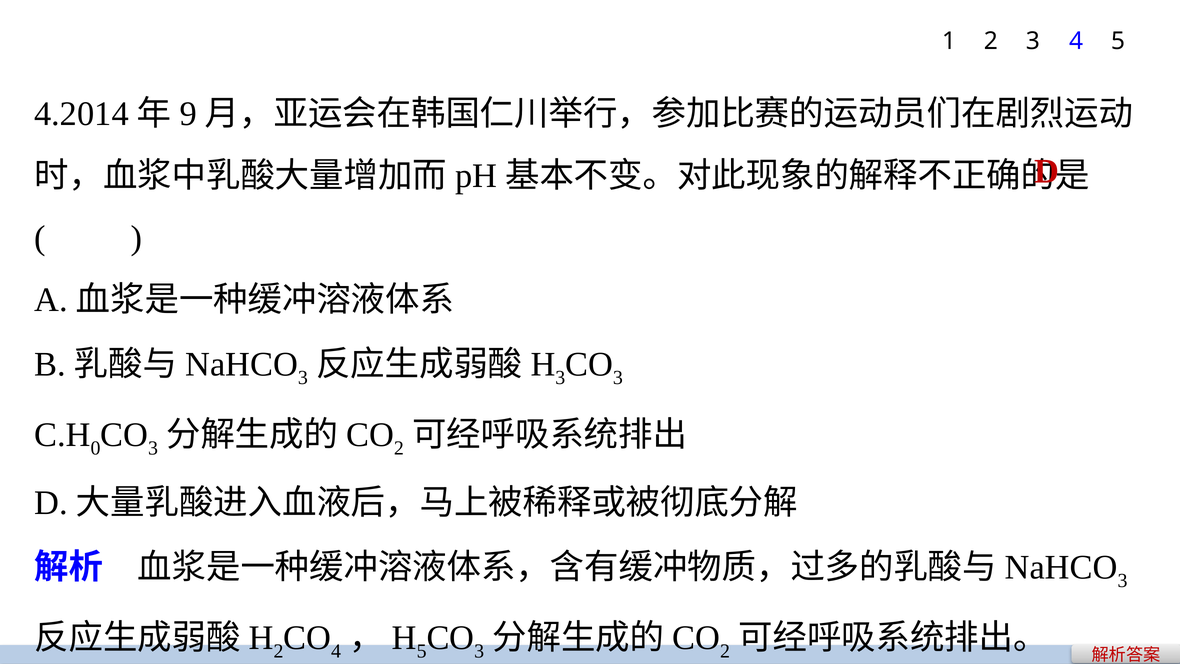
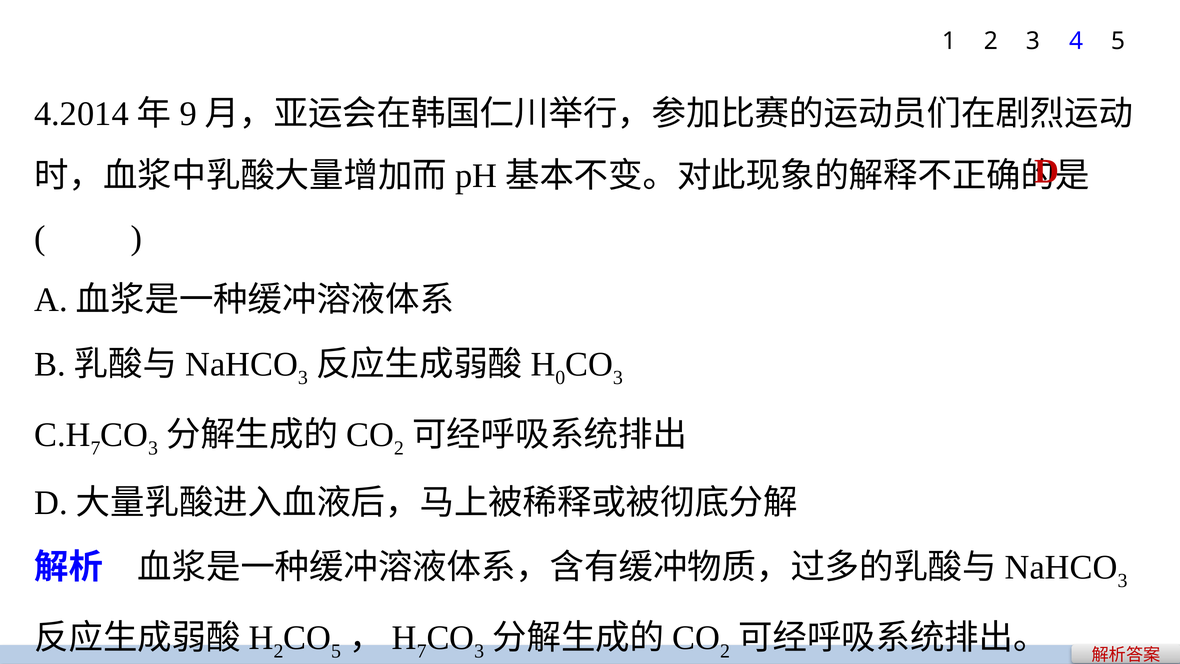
3 at (560, 378): 3 -> 0
0 at (95, 448): 0 -> 7
4 at (336, 651): 4 -> 5
5 at (422, 651): 5 -> 7
